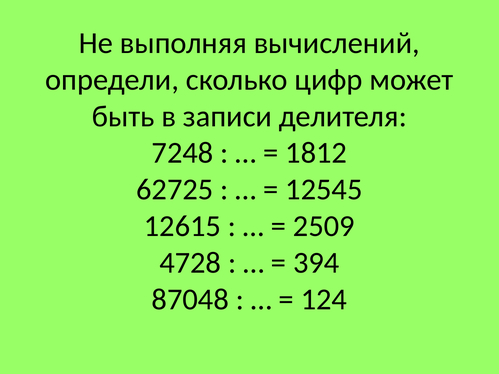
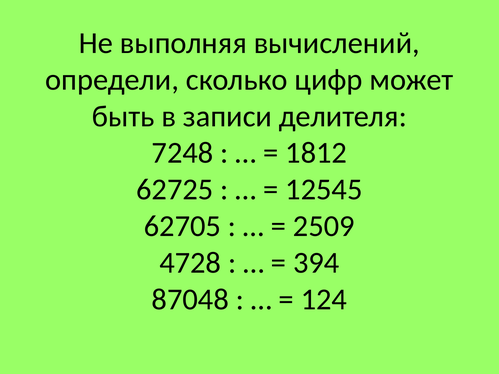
12615: 12615 -> 62705
